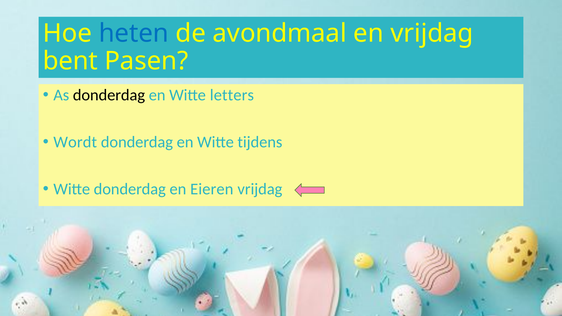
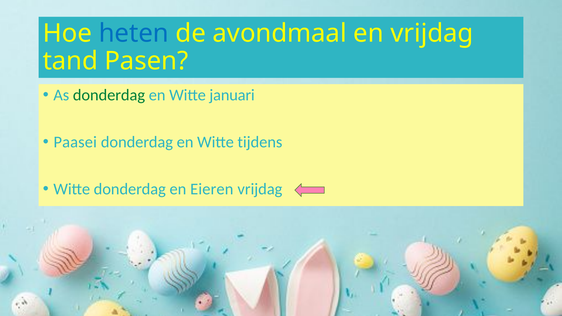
bent: bent -> tand
donderdag at (109, 95) colour: black -> green
letters: letters -> januari
Wordt: Wordt -> Paasei
